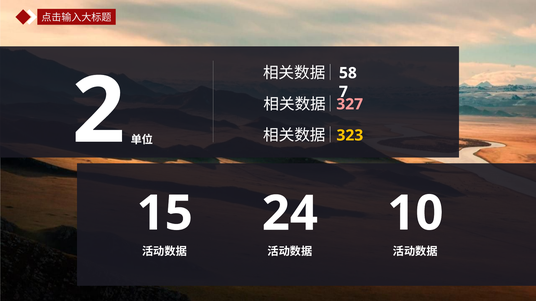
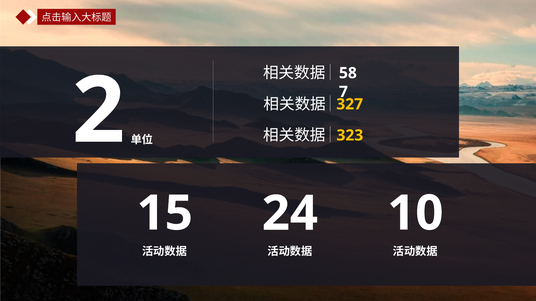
327 colour: pink -> yellow
